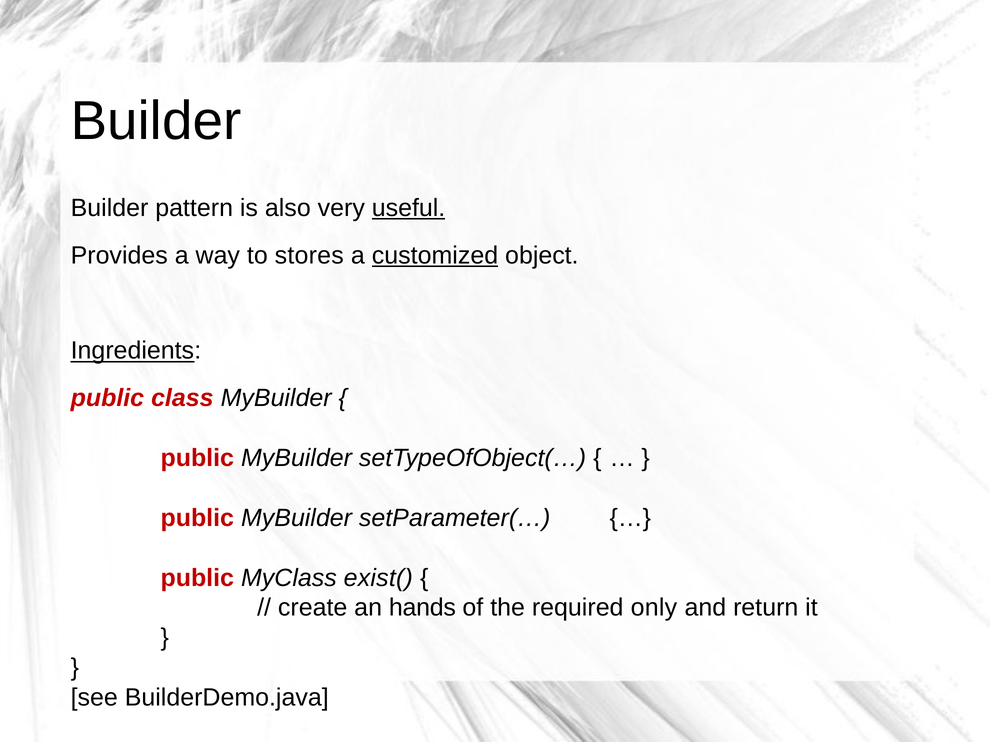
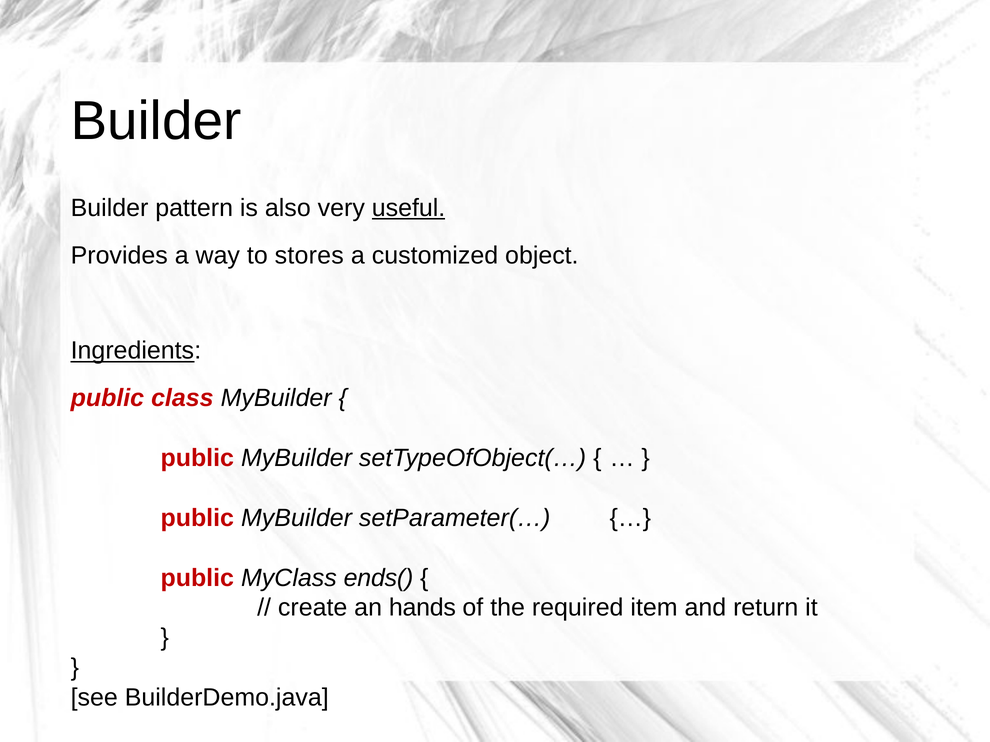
customized underline: present -> none
exist(: exist( -> ends(
only: only -> item
